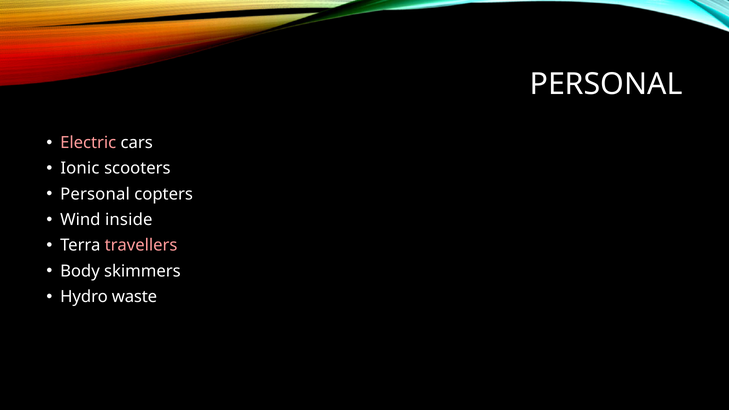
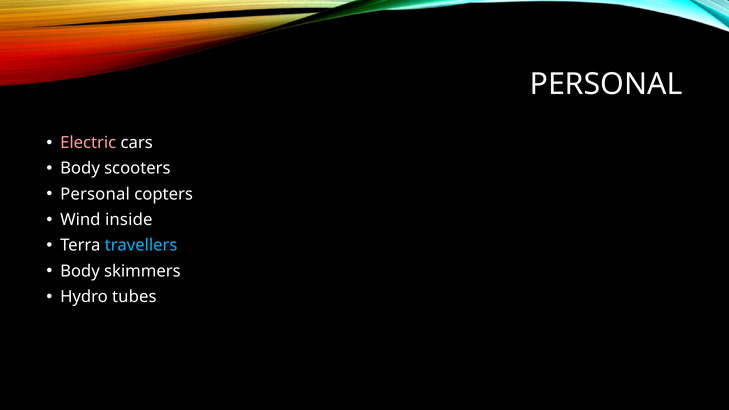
Ionic at (80, 168): Ionic -> Body
travellers colour: pink -> light blue
waste: waste -> tubes
